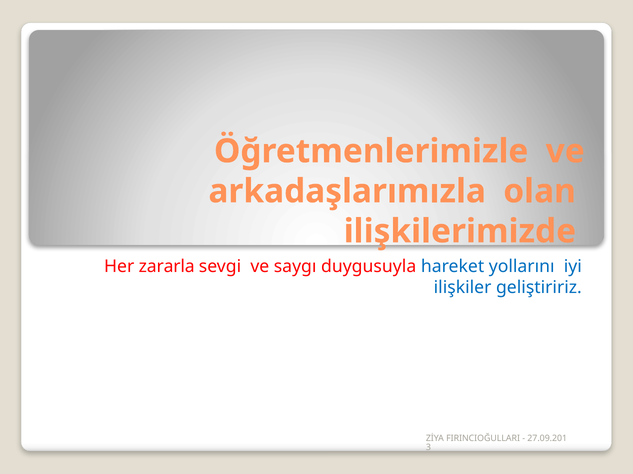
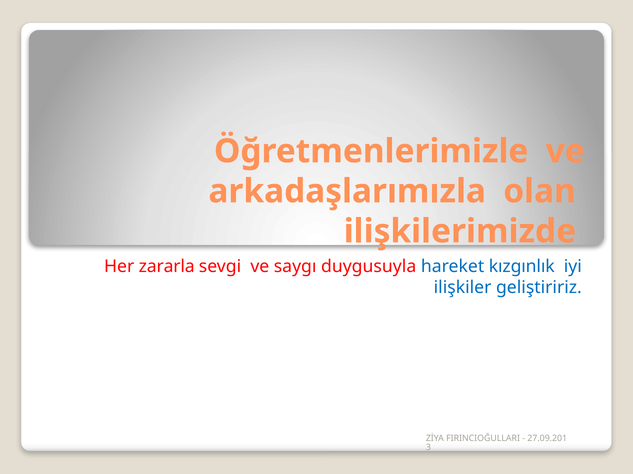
yollarını: yollarını -> kızgınlık
